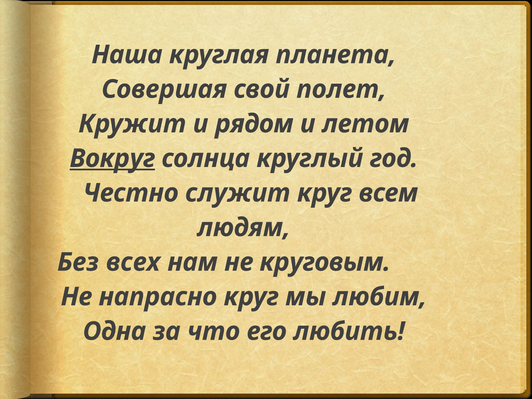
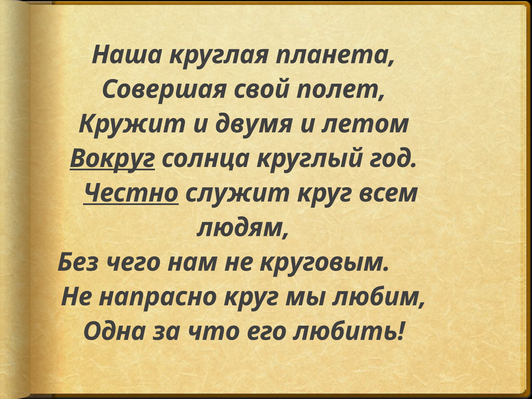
рядом: рядом -> двумя
Честно underline: none -> present
всех: всех -> чего
